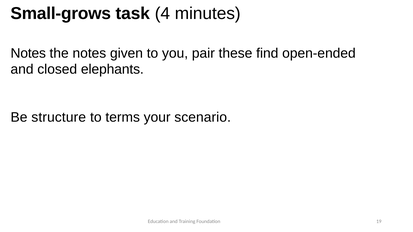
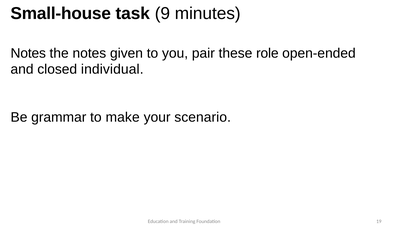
Small-grows: Small-grows -> Small-house
4: 4 -> 9
find: find -> role
elephants: elephants -> individual
structure: structure -> grammar
terms: terms -> make
